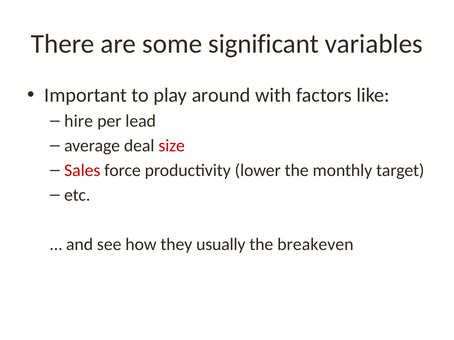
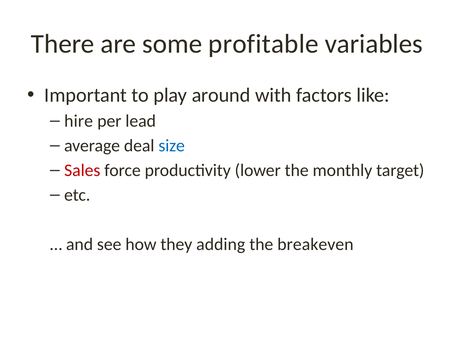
significant: significant -> profitable
size colour: red -> blue
usually: usually -> adding
